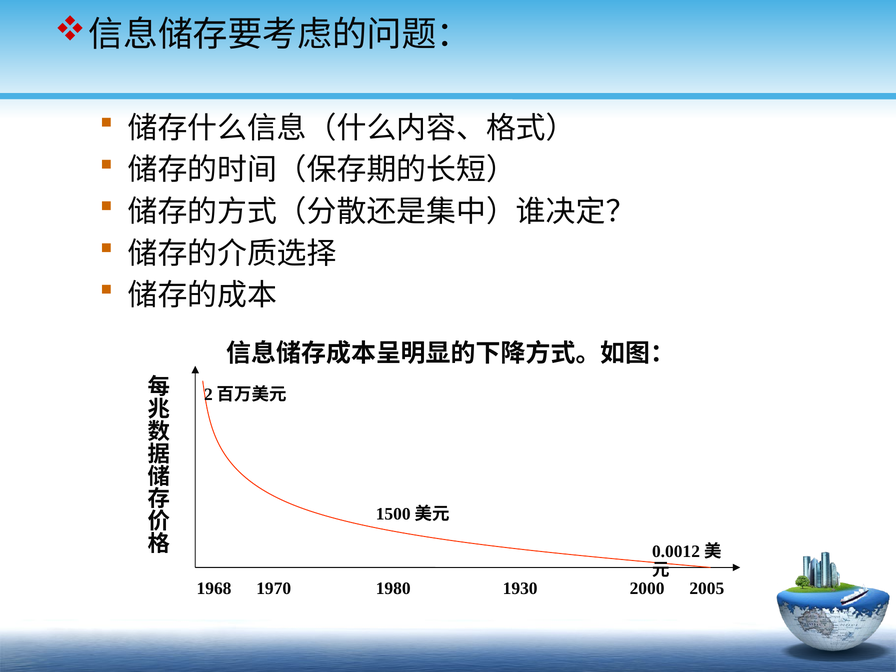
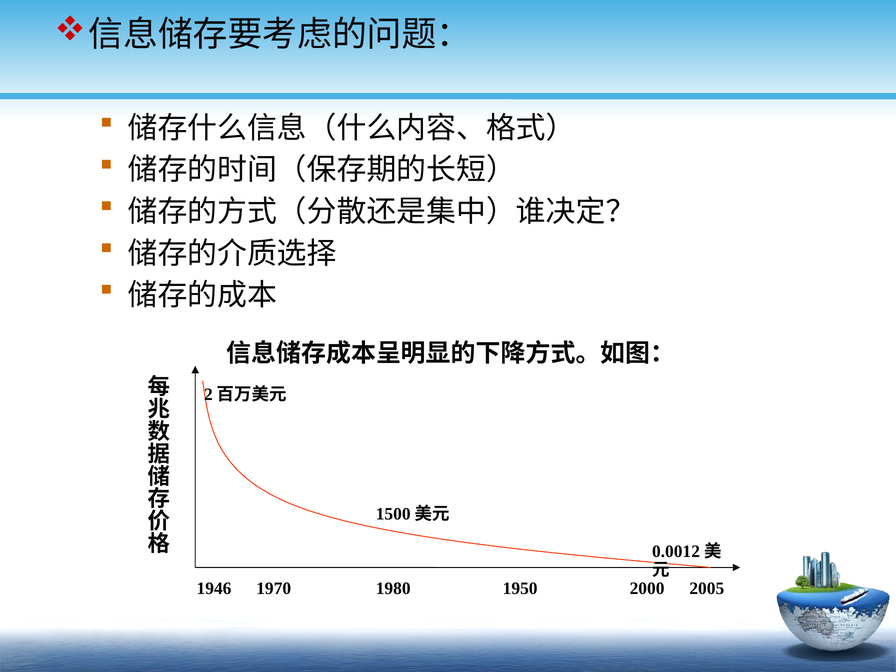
1968: 1968 -> 1946
1930: 1930 -> 1950
